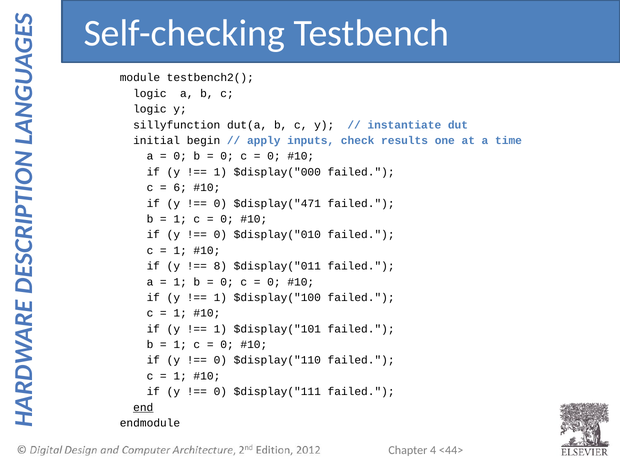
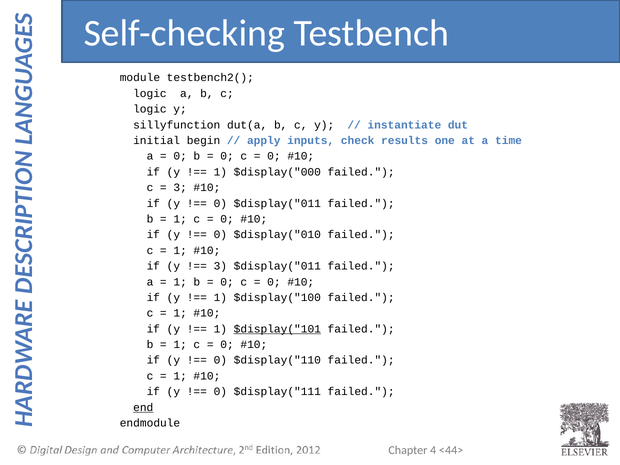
6 at (180, 188): 6 -> 3
0 $display("471: $display("471 -> $display("011
8 at (220, 266): 8 -> 3
$display("101 underline: none -> present
